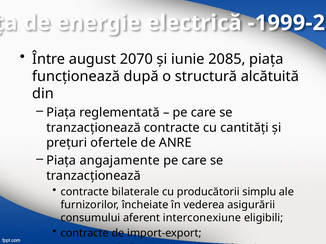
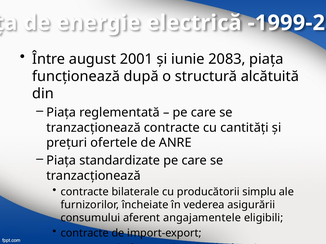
2070: 2070 -> 2001
2085: 2085 -> 2083
angajamente: angajamente -> standardizate
interconexiune: interconexiune -> angajamentele
